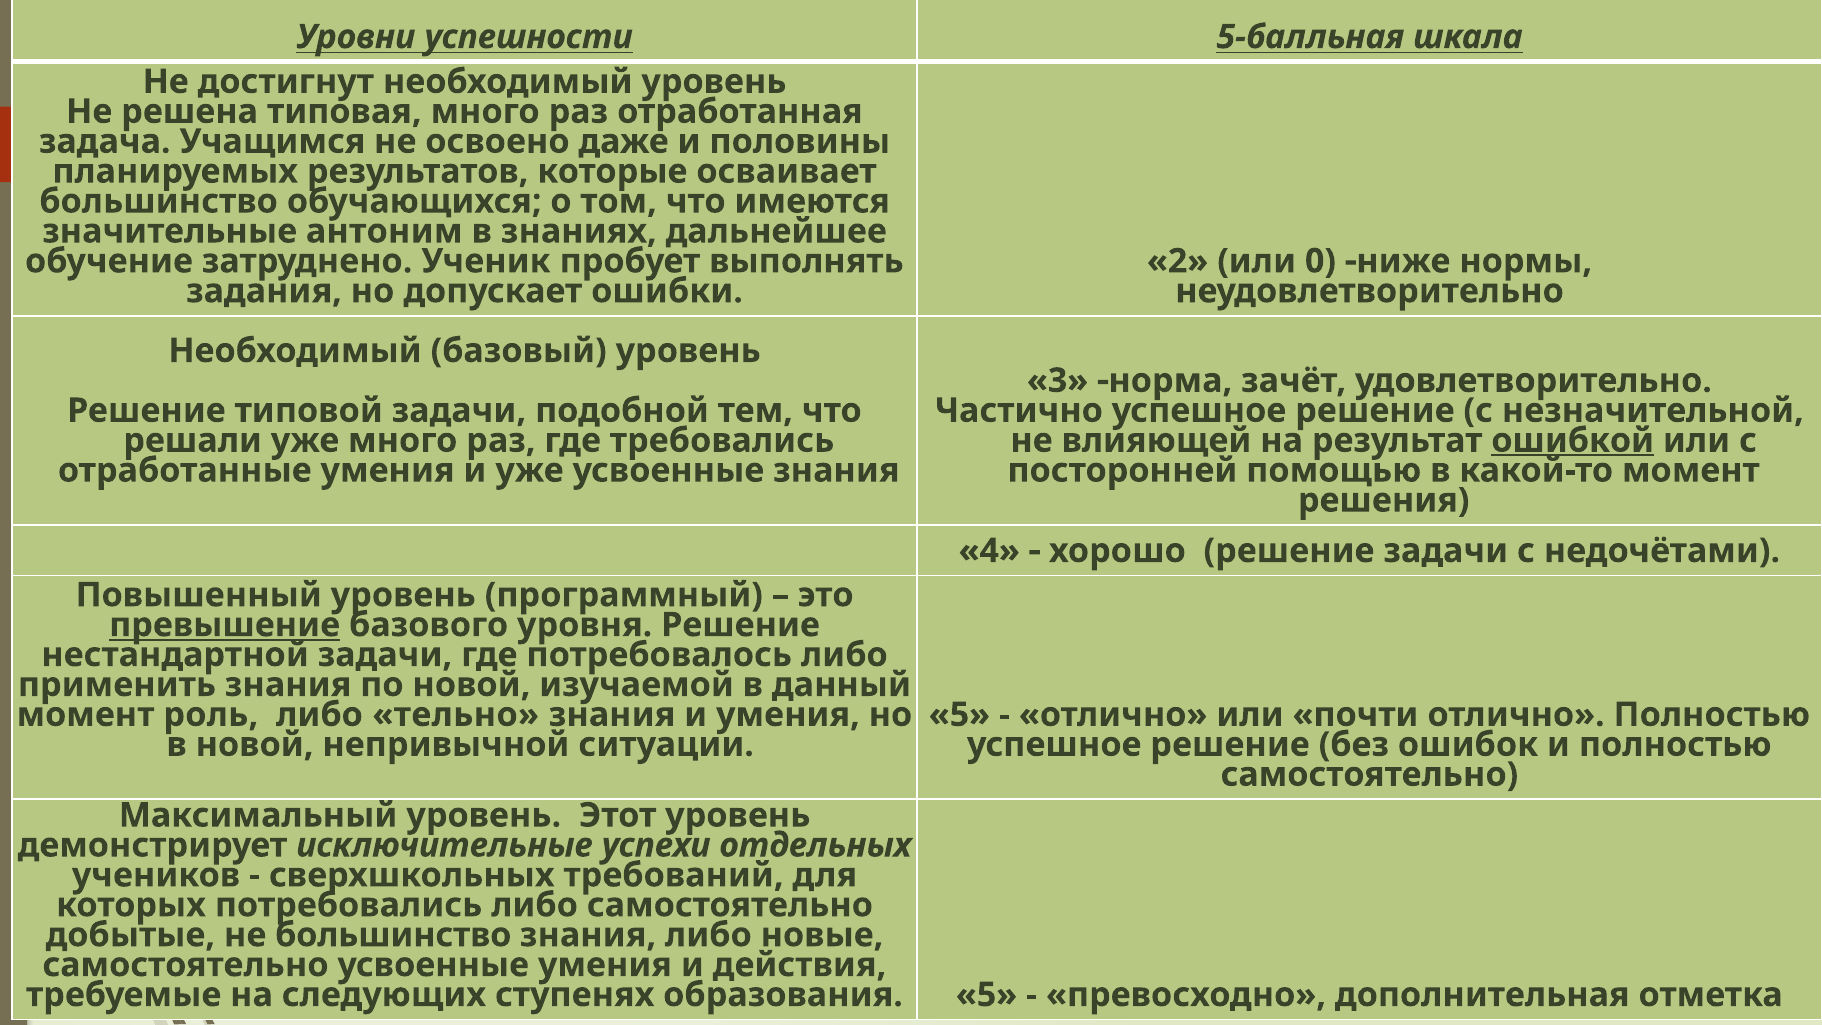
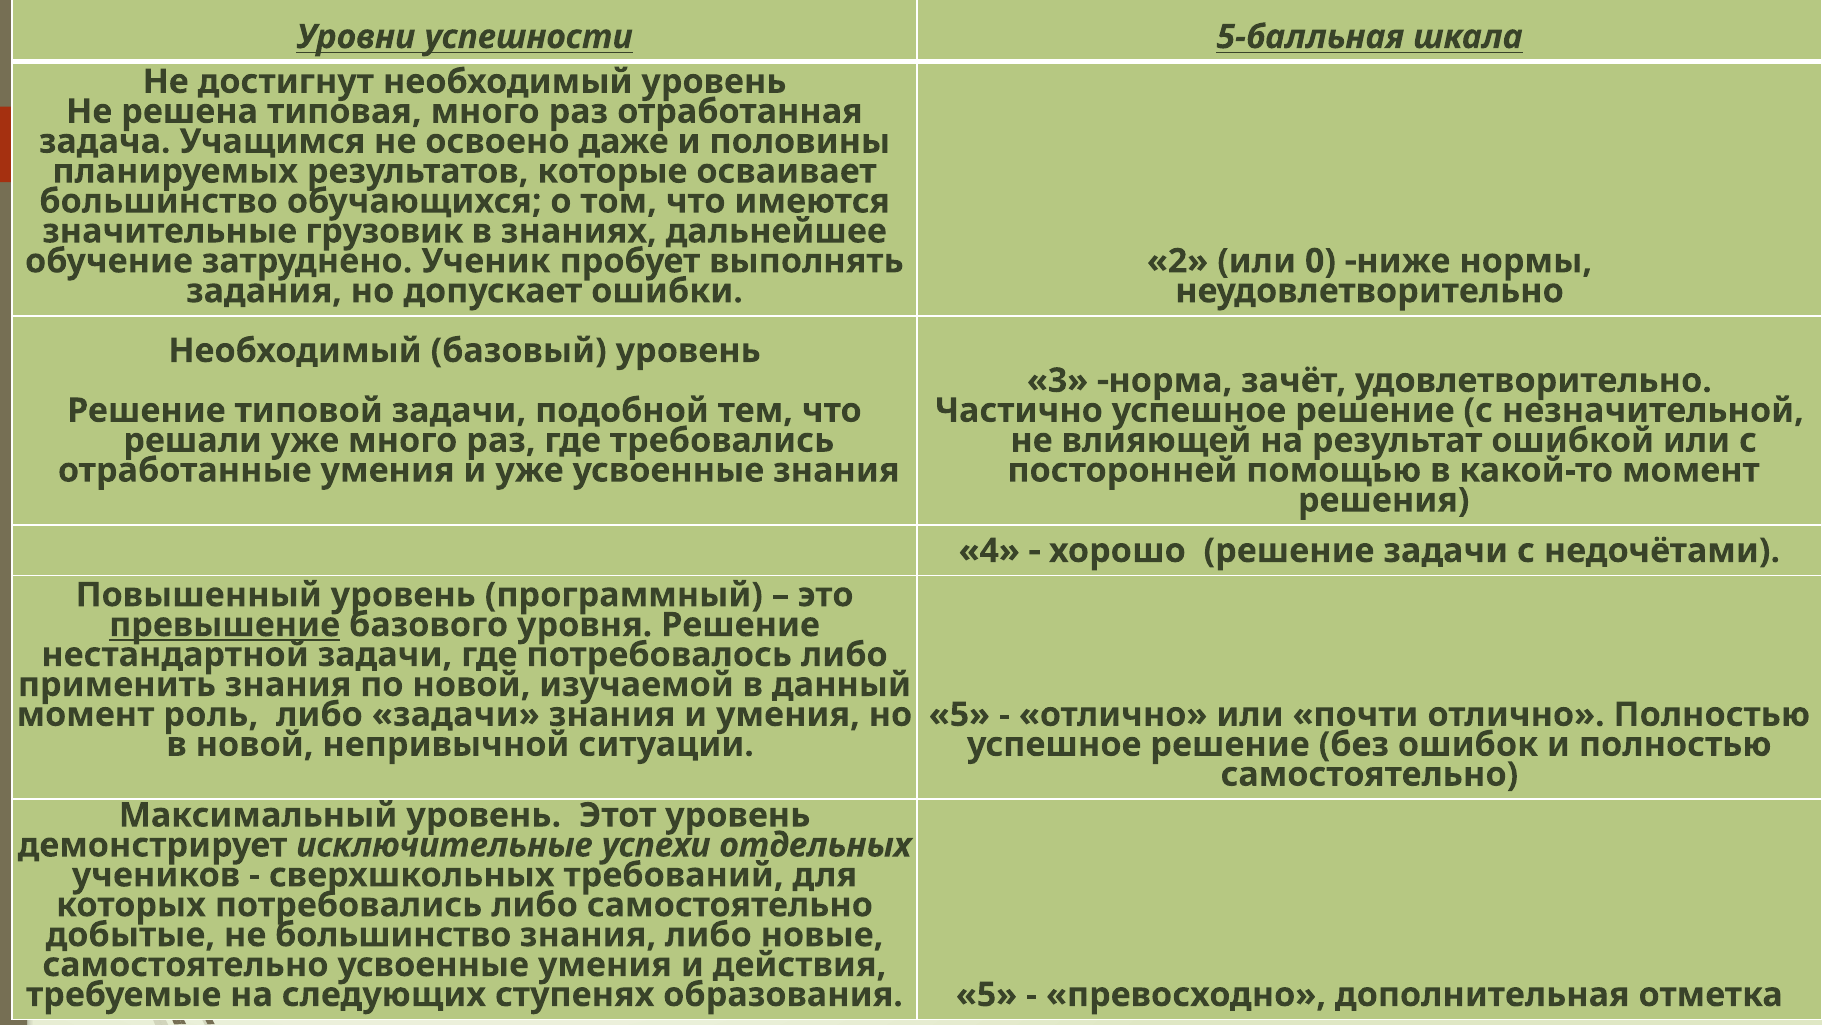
антоним: антоним -> грузовик
ошибкой underline: present -> none
либо тельно: тельно -> задачи
